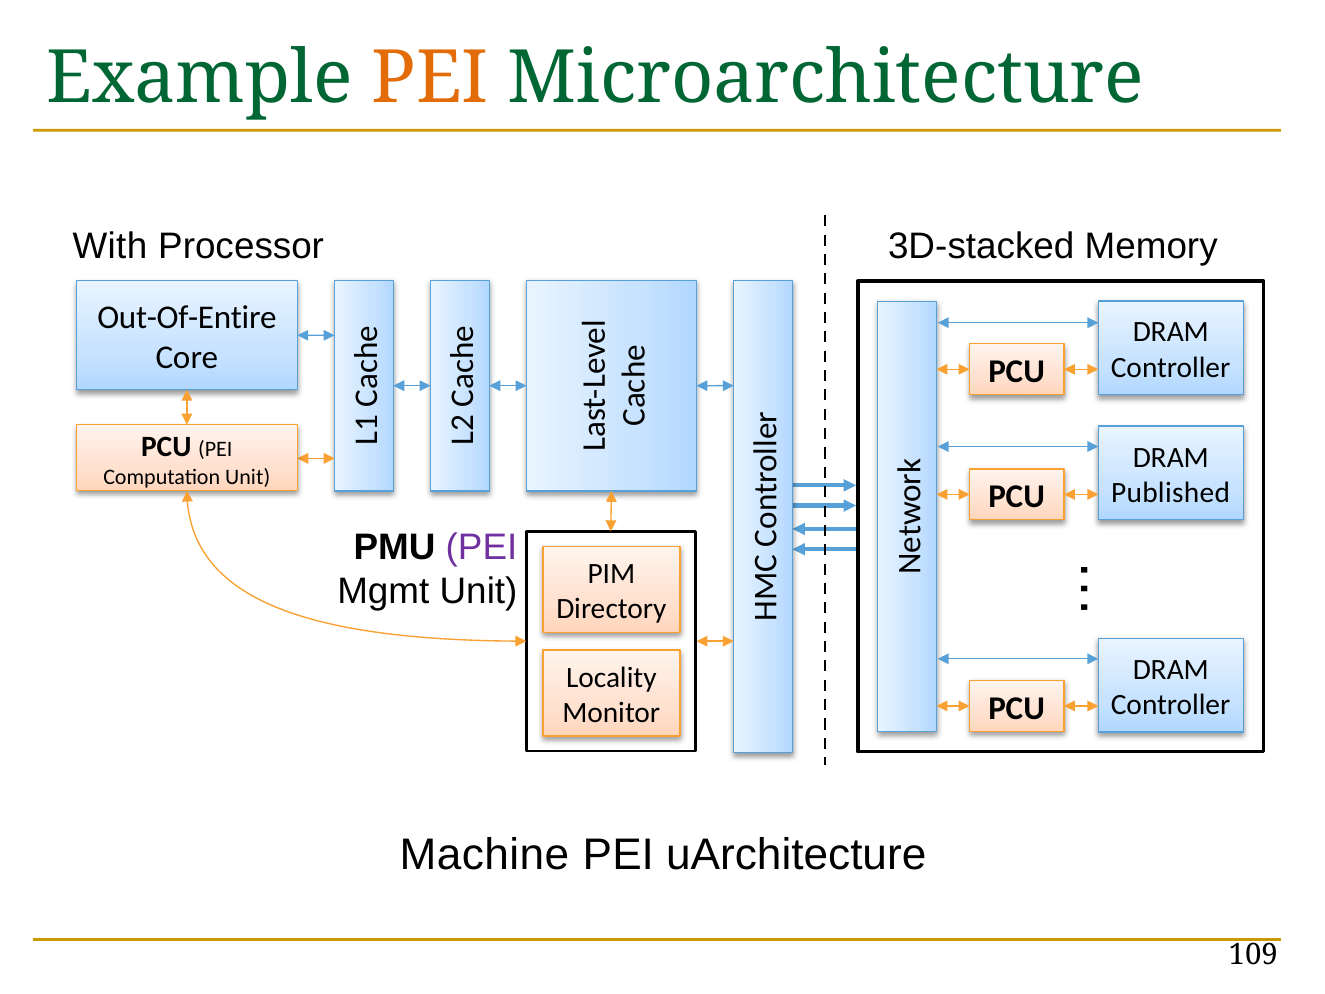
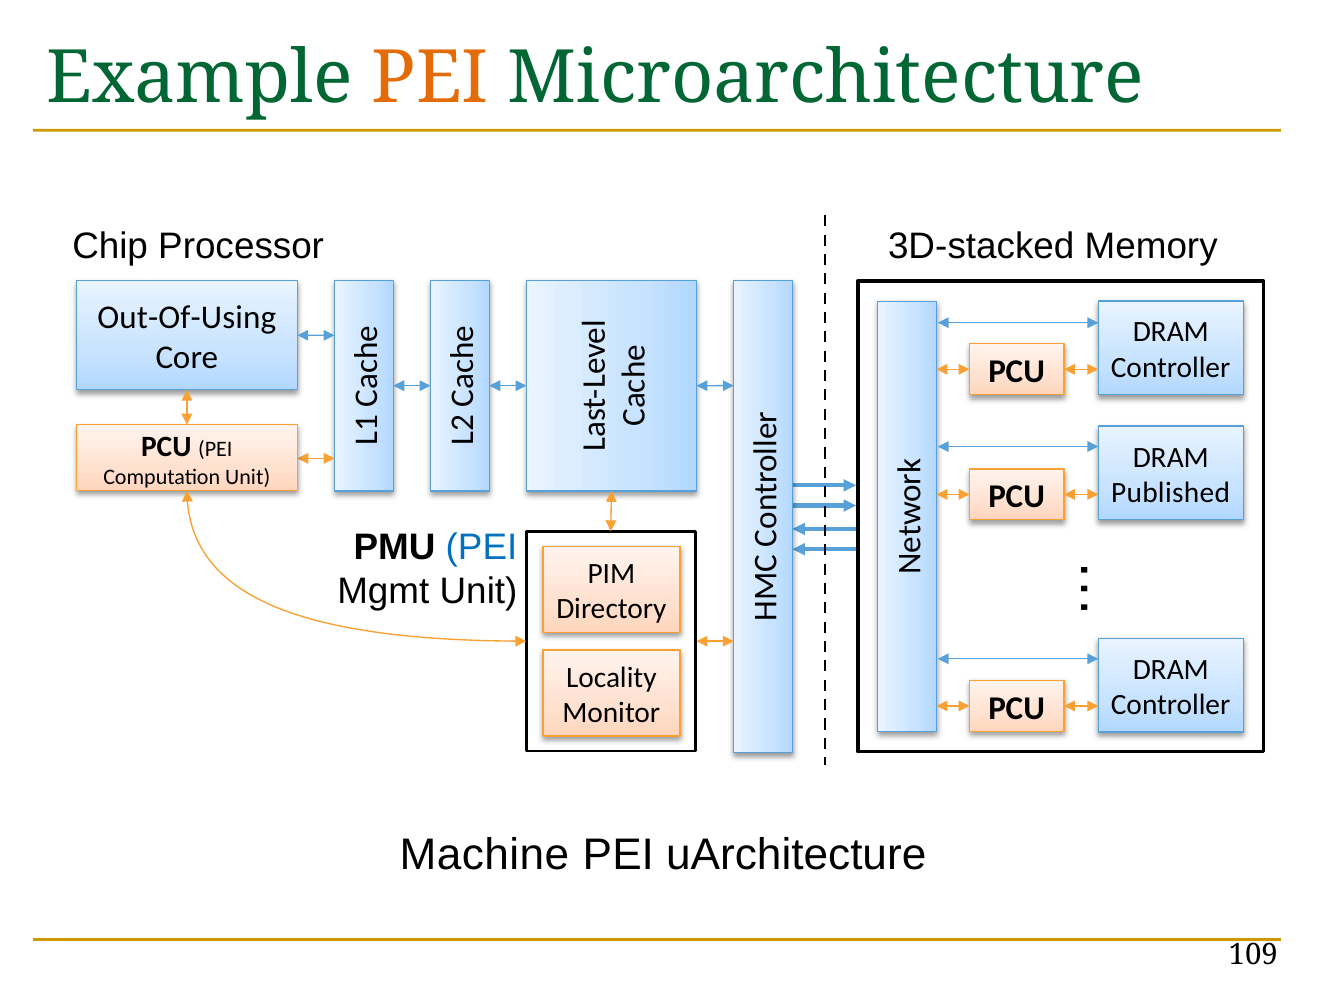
With: With -> Chip
Out-Of-Entire: Out-Of-Entire -> Out-Of-Using
PEI at (481, 547) colour: purple -> blue
